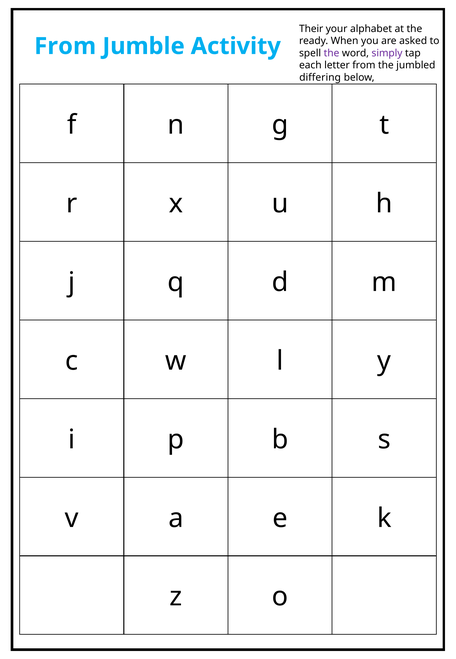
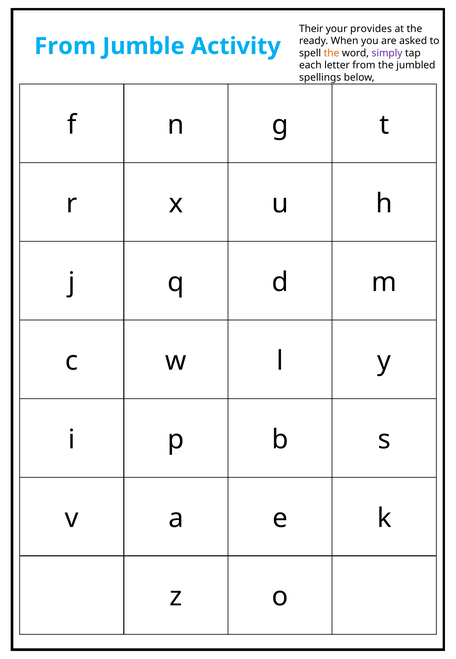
alphabet: alphabet -> provides
the at (332, 53) colour: purple -> orange
differing: differing -> spellings
